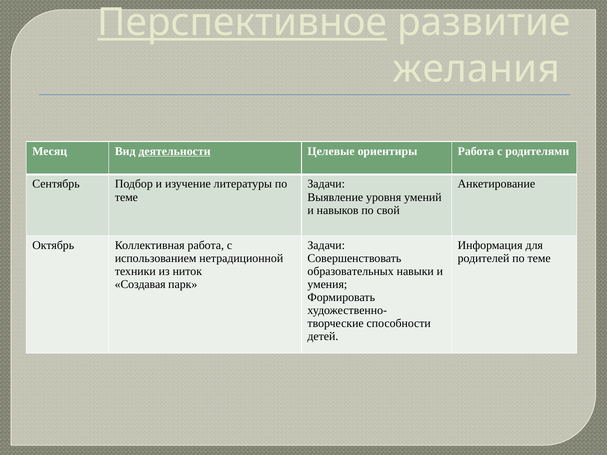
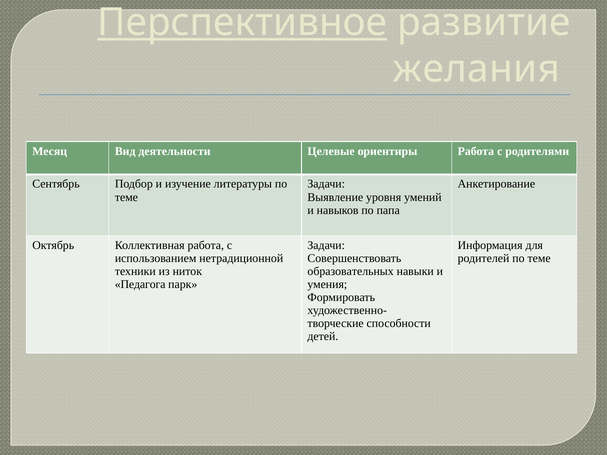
деятельности underline: present -> none
свой: свой -> папа
Создавая: Создавая -> Педагога
